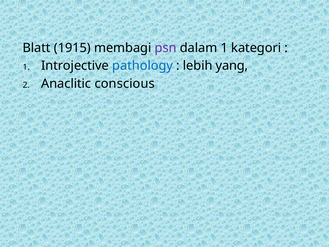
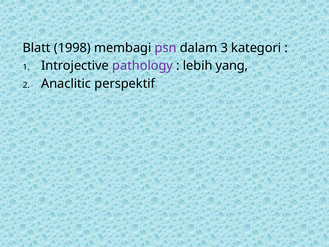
1915: 1915 -> 1998
dalam 1: 1 -> 3
pathology colour: blue -> purple
conscious: conscious -> perspektif
